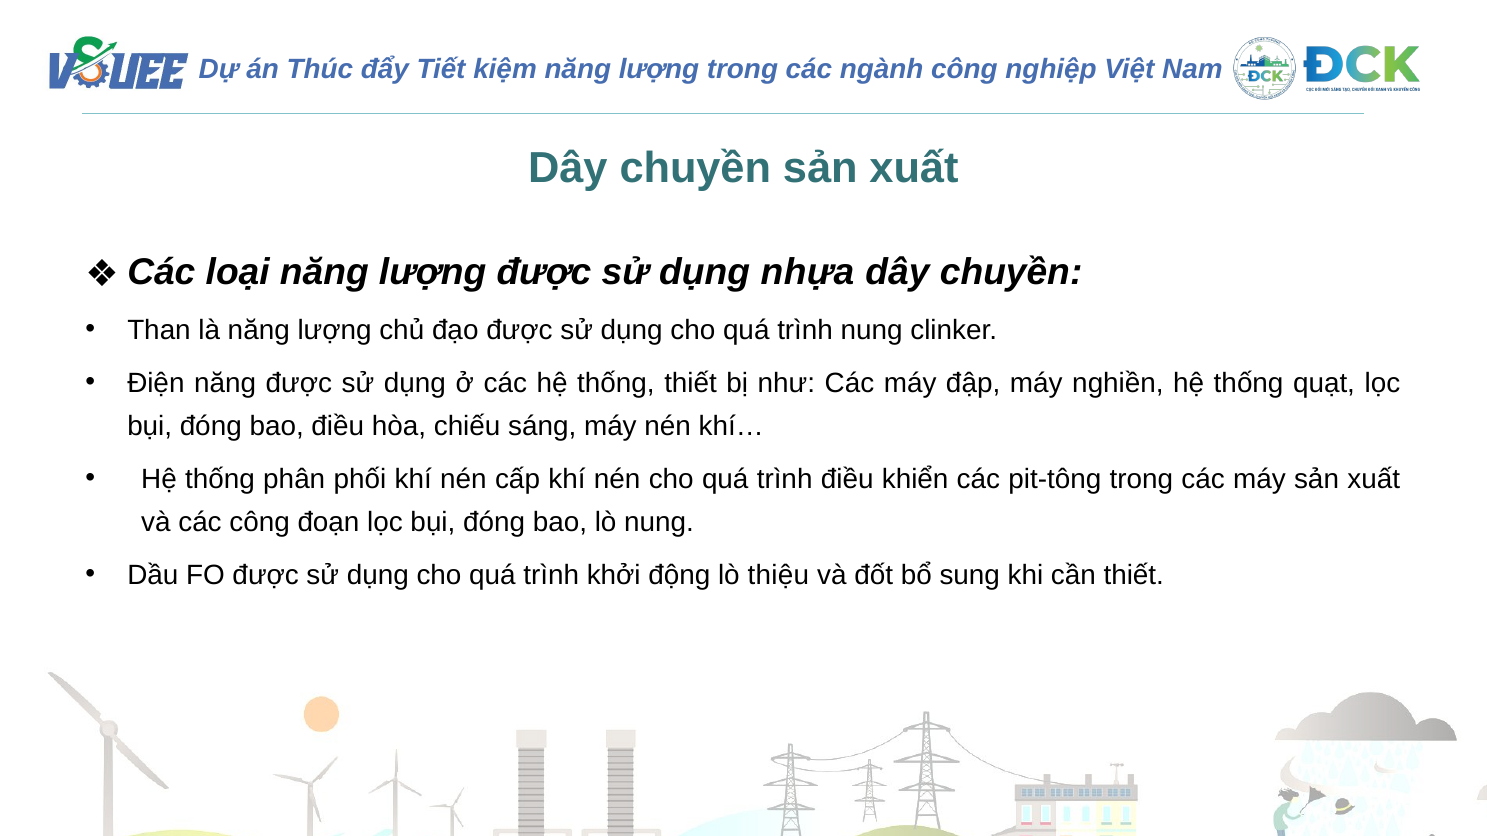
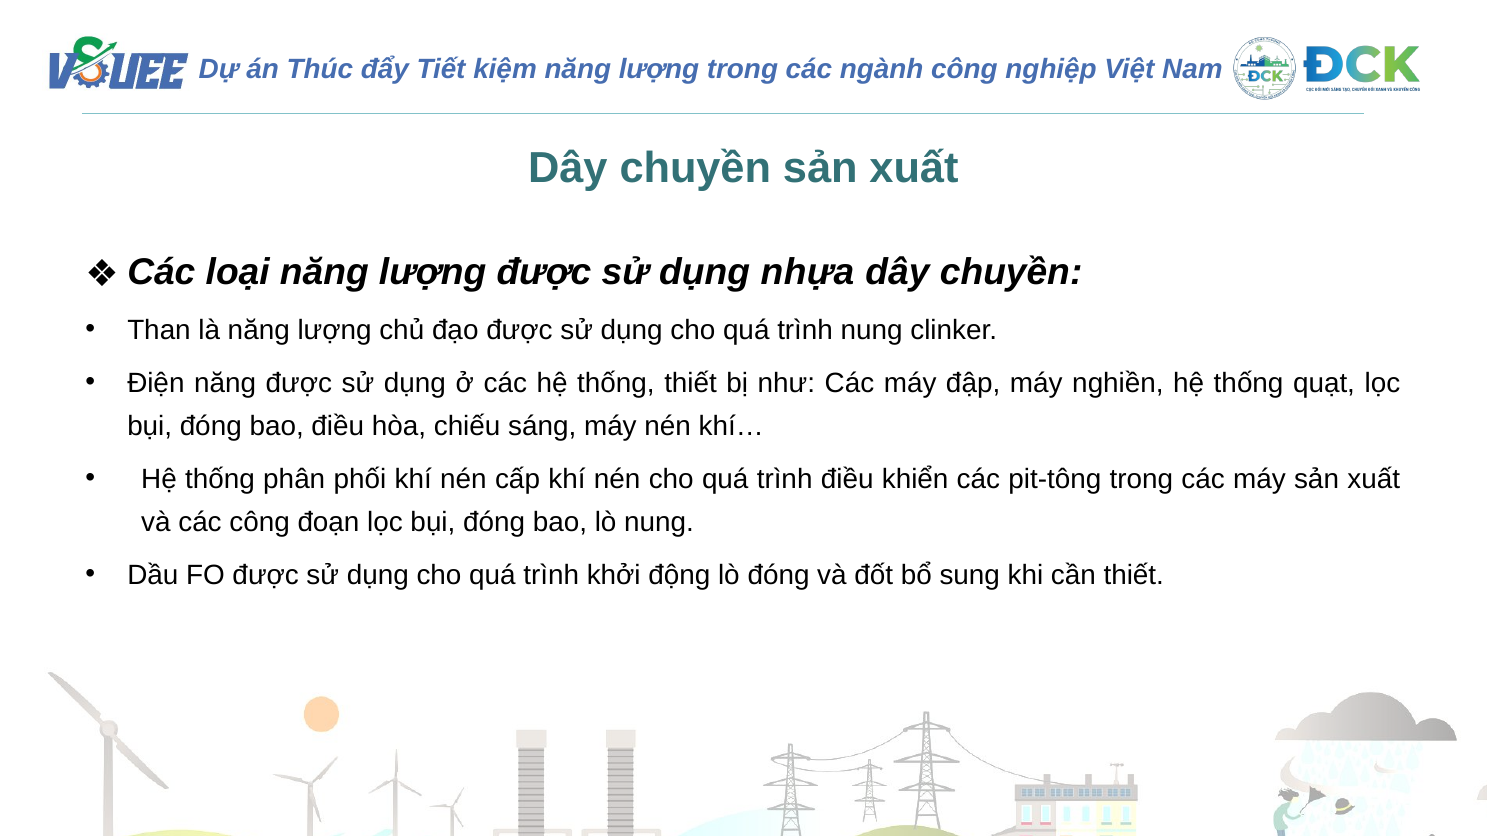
lò thiệu: thiệu -> đóng
